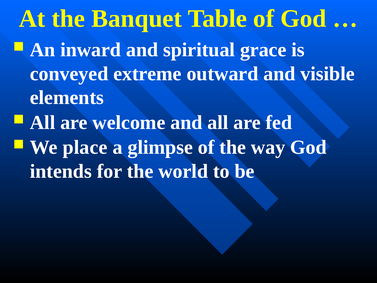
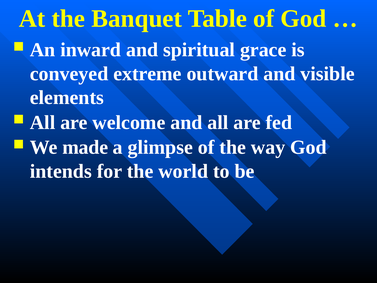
place: place -> made
